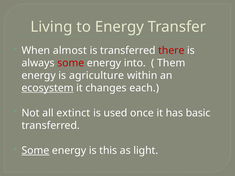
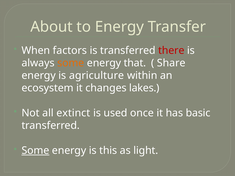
Living: Living -> About
almost: almost -> factors
some at (71, 63) colour: red -> orange
into: into -> that
Them: Them -> Share
ecosystem underline: present -> none
each: each -> lakes
